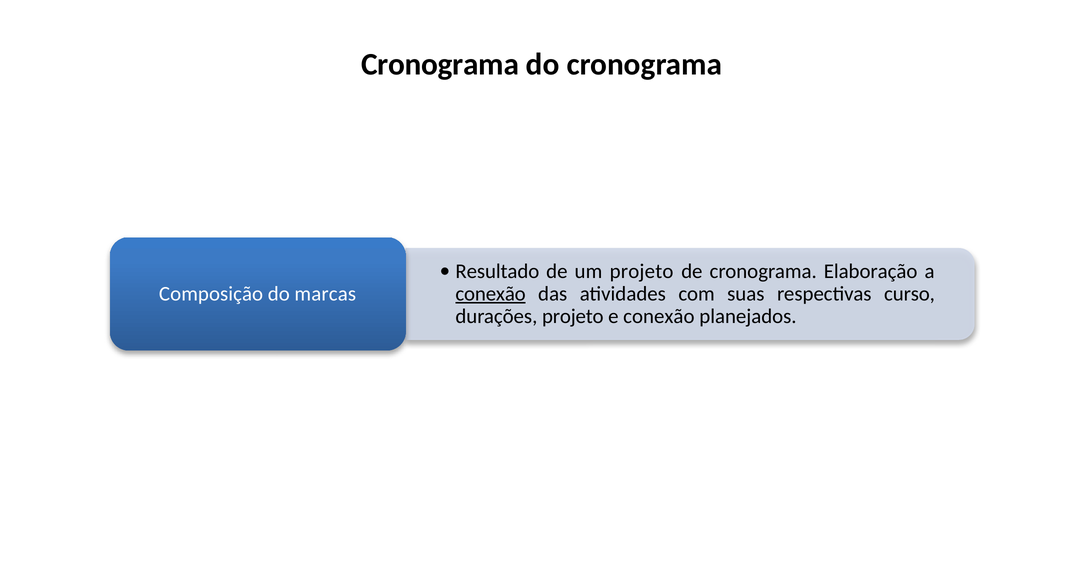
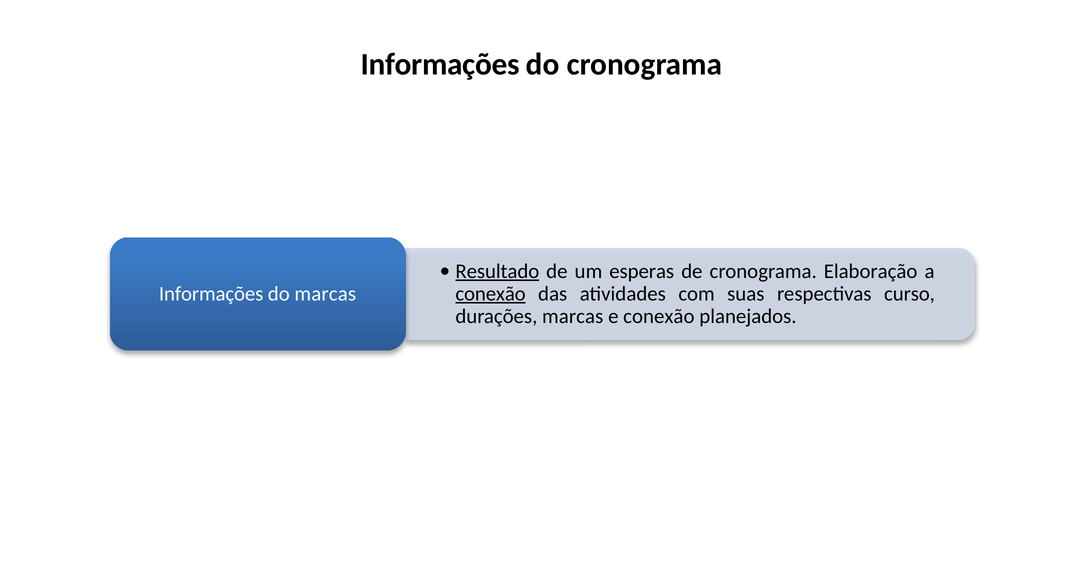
Cronograma at (440, 65): Cronograma -> Informações
Resultado underline: none -> present
um projeto: projeto -> esperas
Composição at (211, 294): Composição -> Informações
durações projeto: projeto -> marcas
